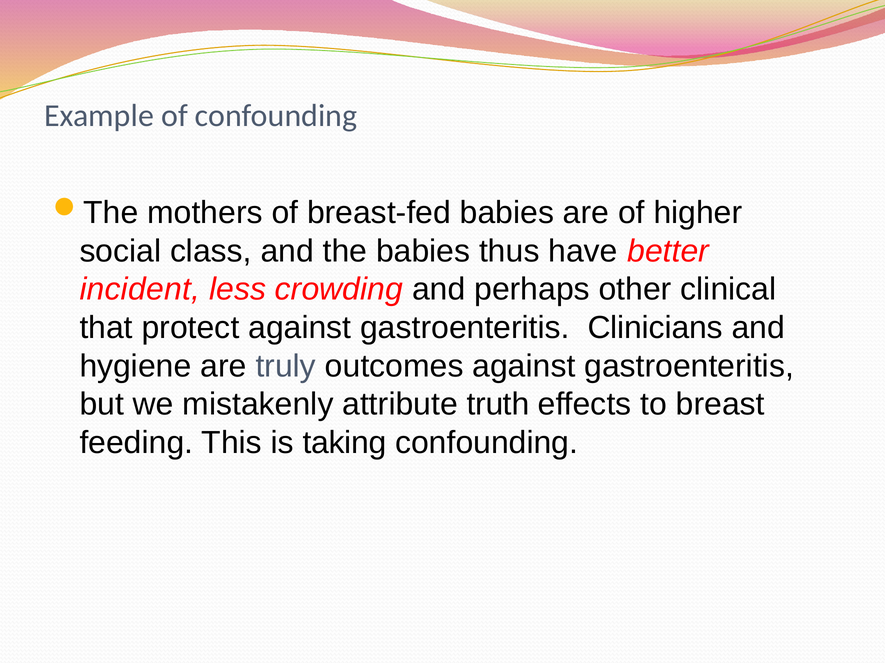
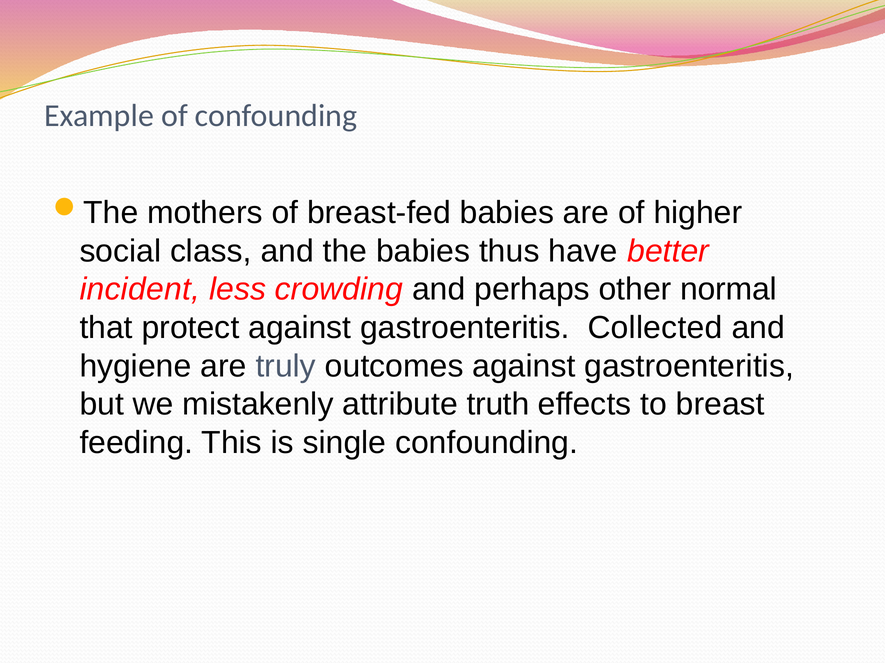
clinical: clinical -> normal
Clinicians: Clinicians -> Collected
taking: taking -> single
